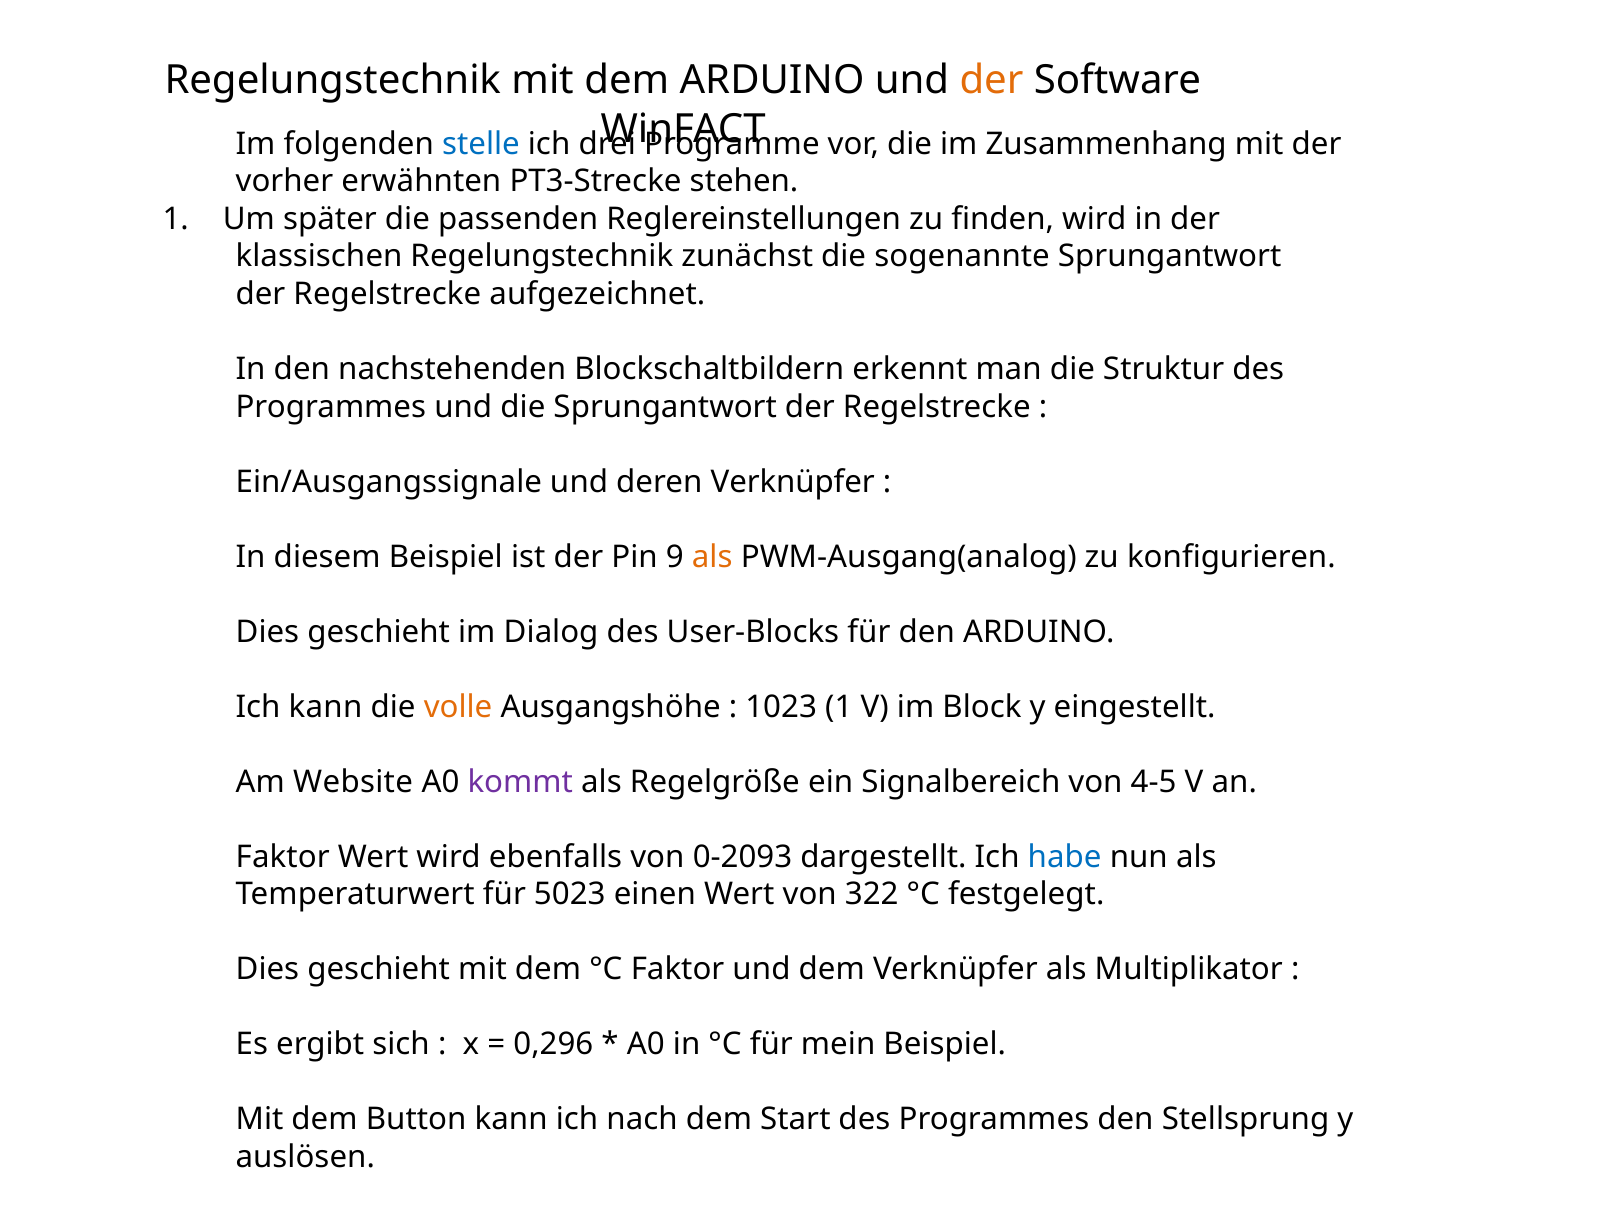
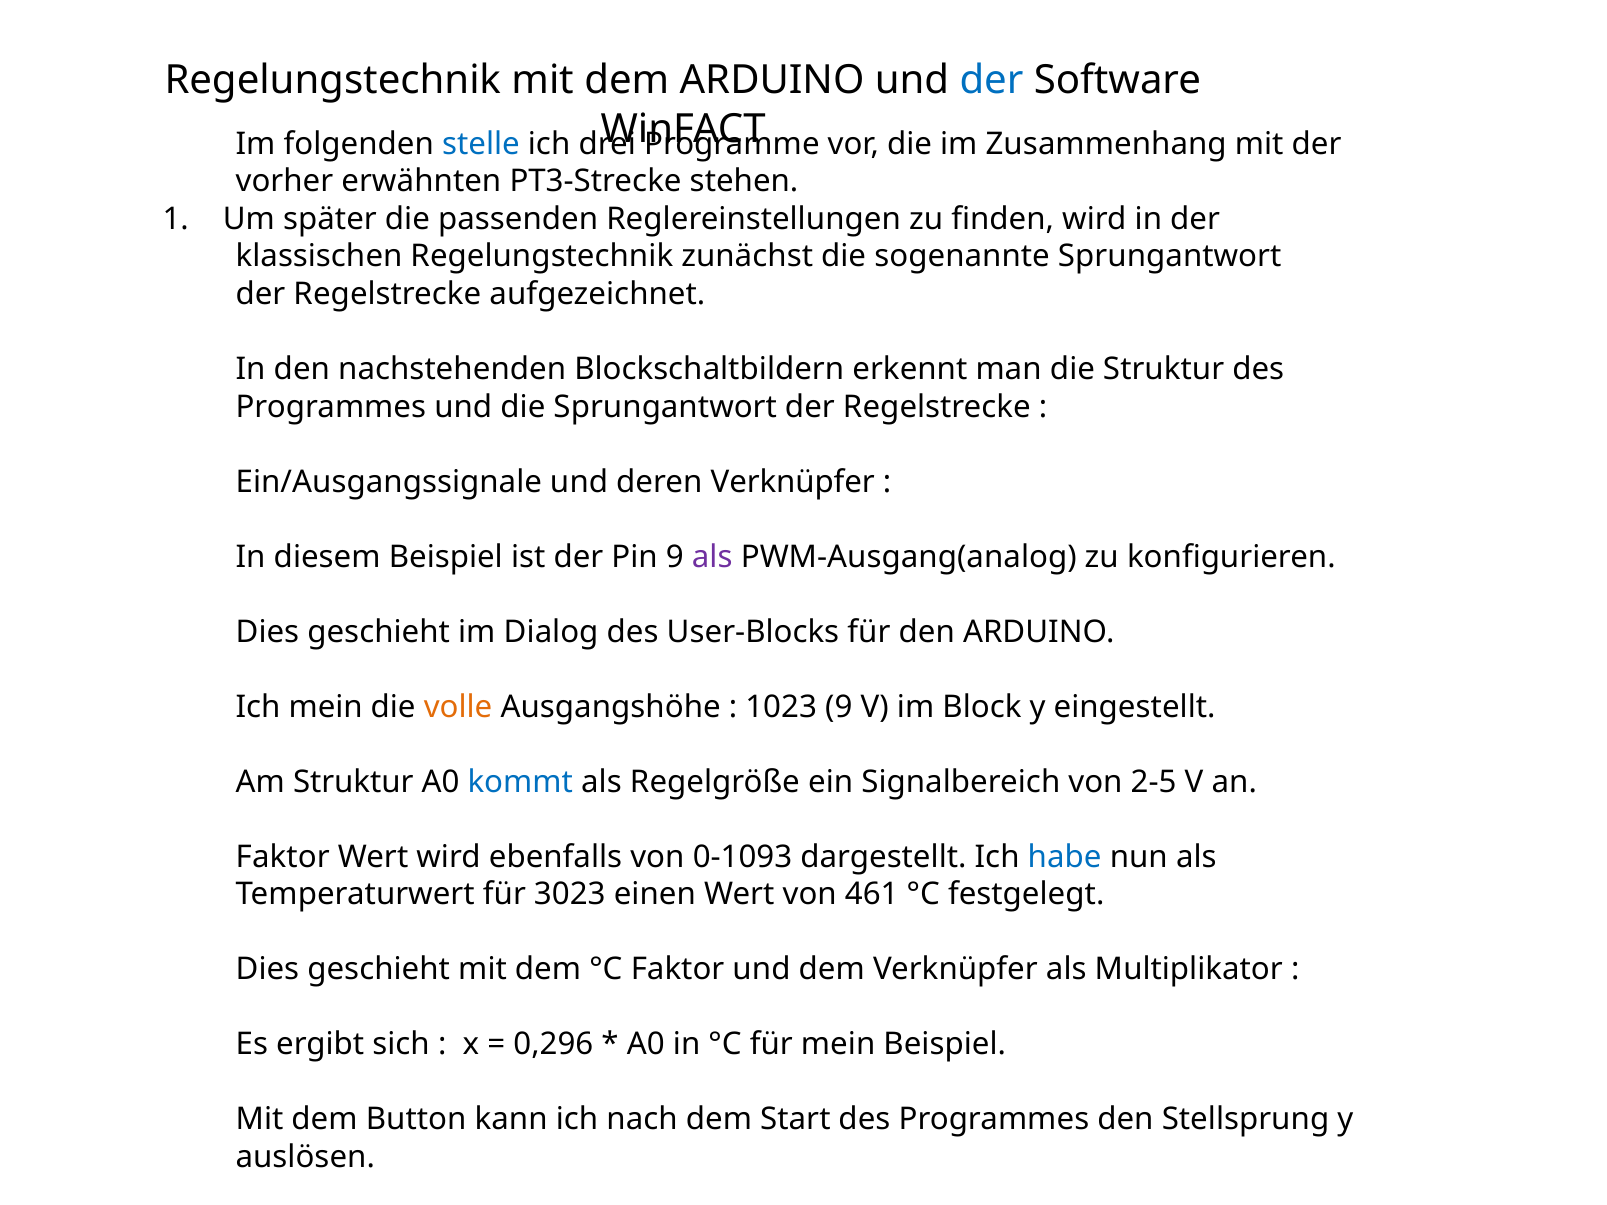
der at (992, 81) colour: orange -> blue
als at (712, 557) colour: orange -> purple
Ich kann: kann -> mein
1023 1: 1 -> 9
Am Website: Website -> Struktur
kommt colour: purple -> blue
4-5: 4-5 -> 2-5
0-2093: 0-2093 -> 0-1093
5023: 5023 -> 3023
322: 322 -> 461
